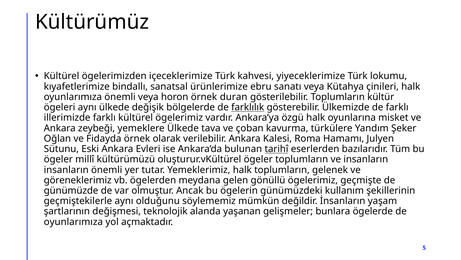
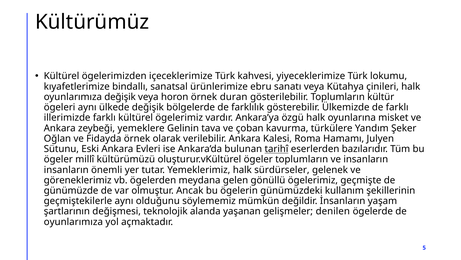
oyunlarımıza önemli: önemli -> değişik
farklılık underline: present -> none
yemeklere Ülkede: Ülkede -> Gelinin
halk toplumların: toplumların -> sürdürseler
bunlara: bunlara -> denilen
